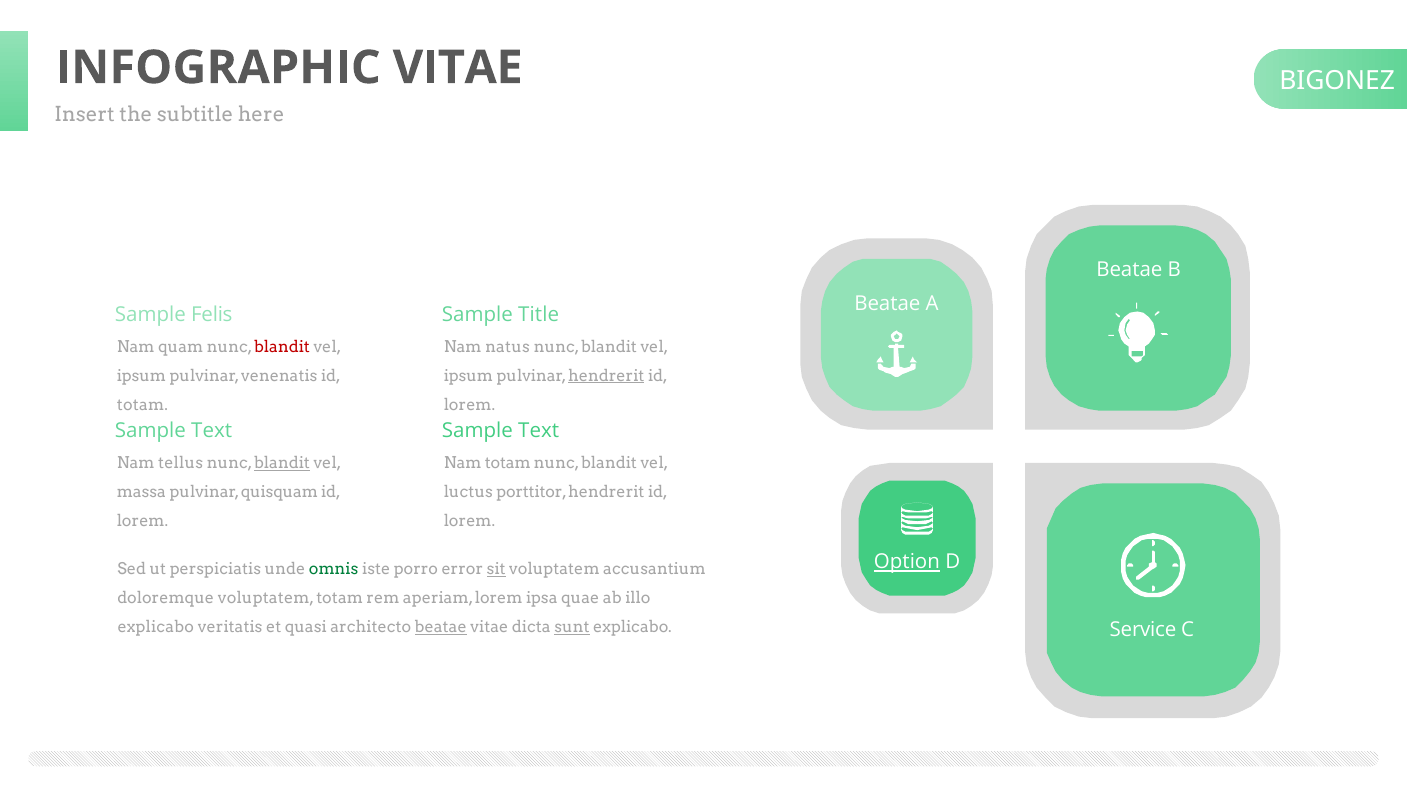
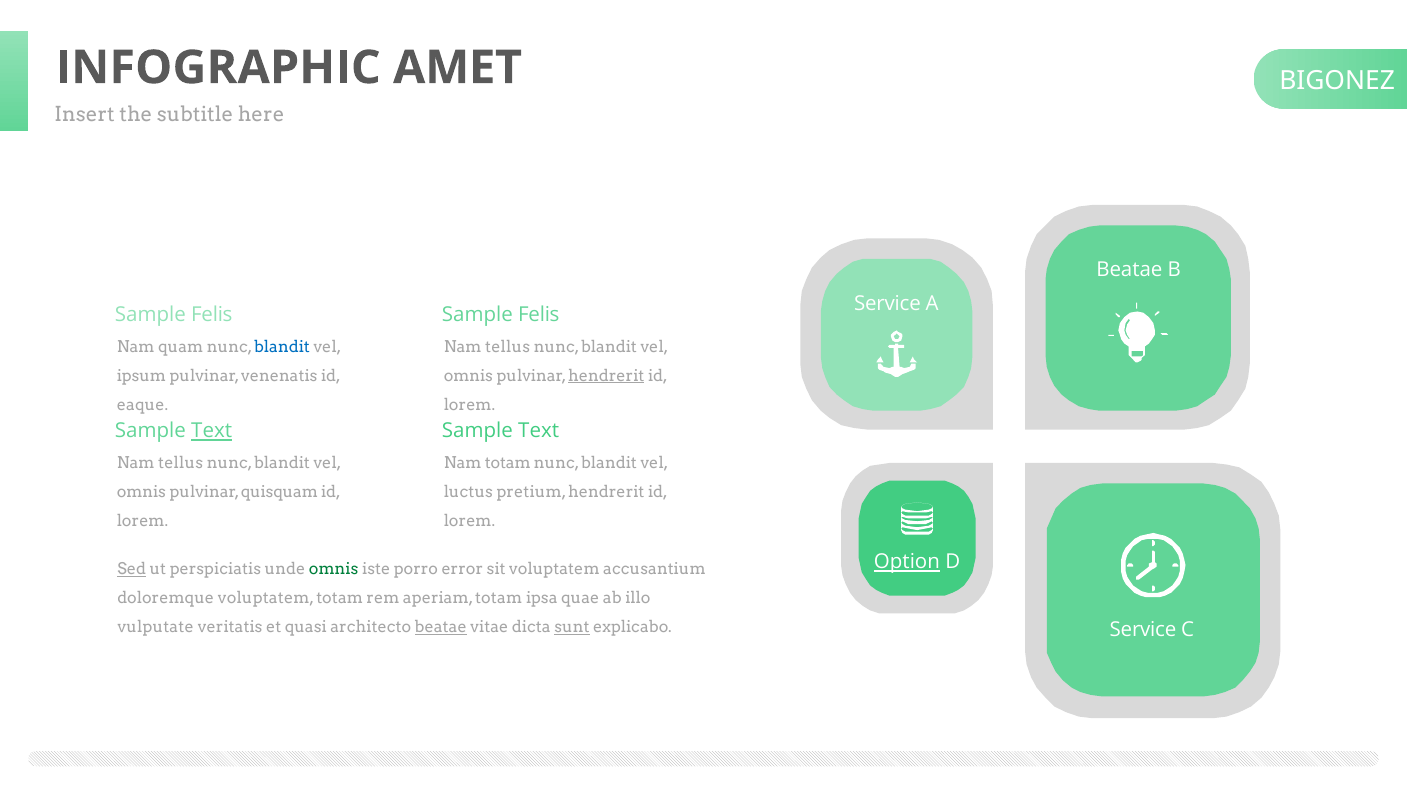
INFOGRAPHIC VITAE: VITAE -> AMET
Beatae at (887, 304): Beatae -> Service
Title at (539, 315): Title -> Felis
blandit at (282, 347) colour: red -> blue
natus at (508, 347): natus -> tellus
ipsum at (468, 376): ipsum -> omnis
totam at (142, 405): totam -> eaque
Text at (212, 431) underline: none -> present
blandit at (282, 464) underline: present -> none
massa at (141, 493): massa -> omnis
porttitor: porttitor -> pretium
Sed underline: none -> present
sit underline: present -> none
aperiam lorem: lorem -> totam
explicabo at (156, 628): explicabo -> vulputate
